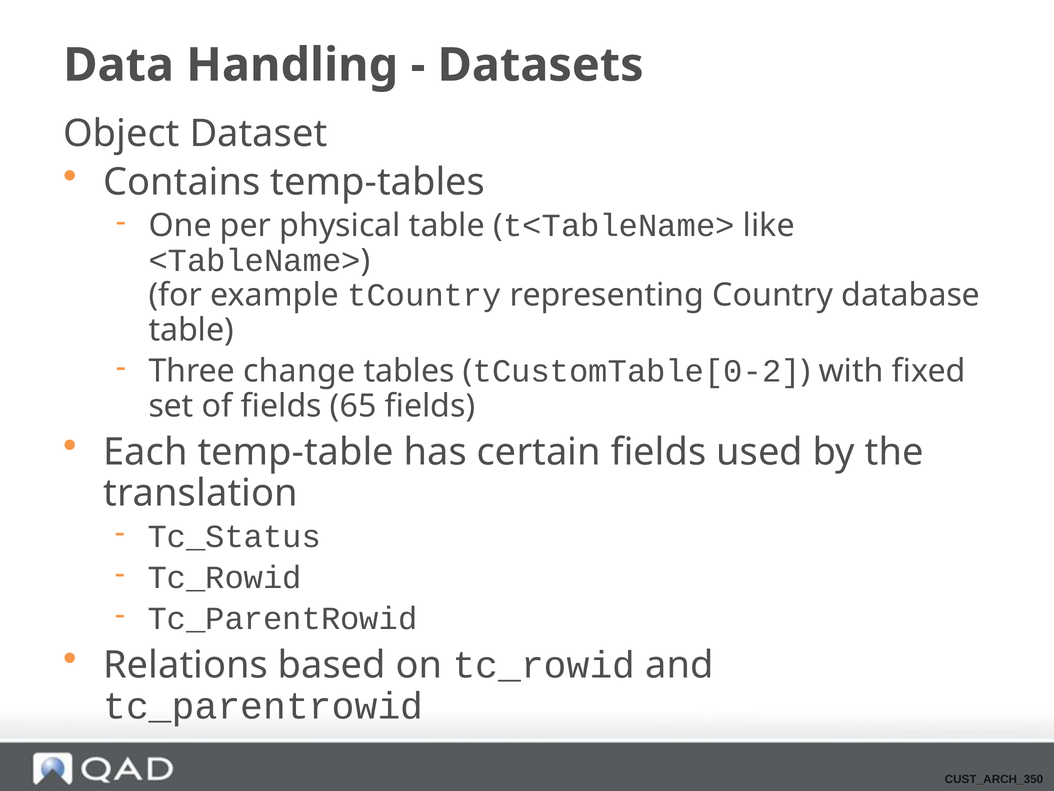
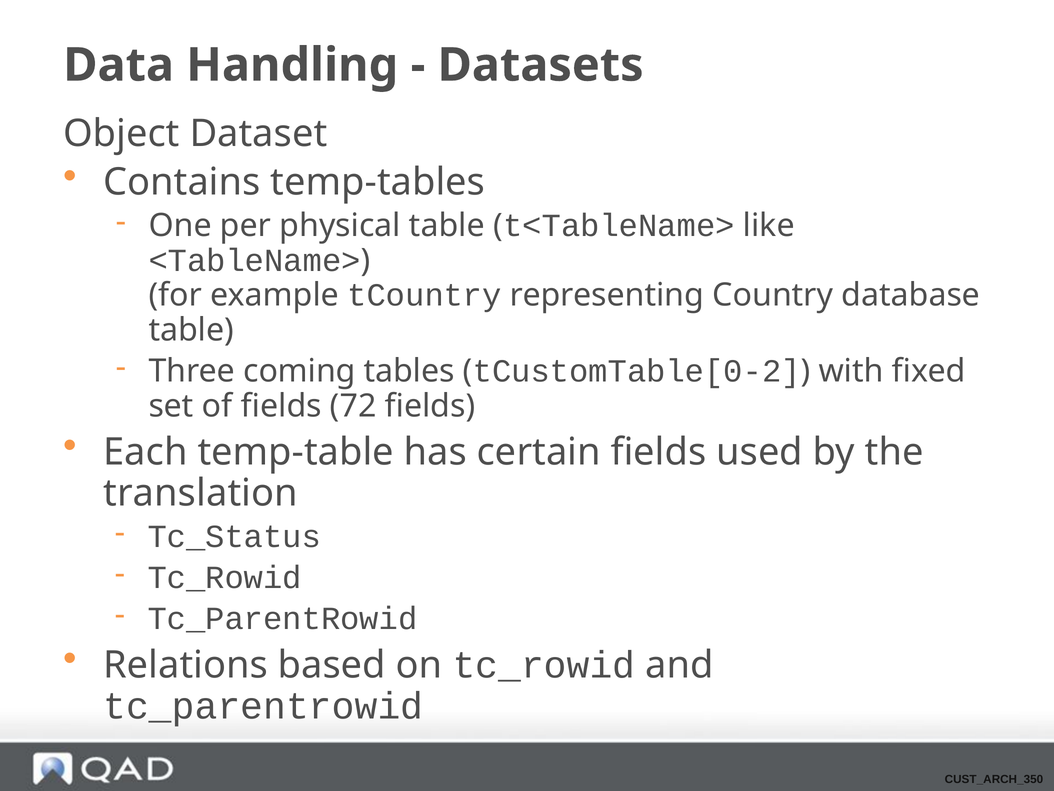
change: change -> coming
65: 65 -> 72
